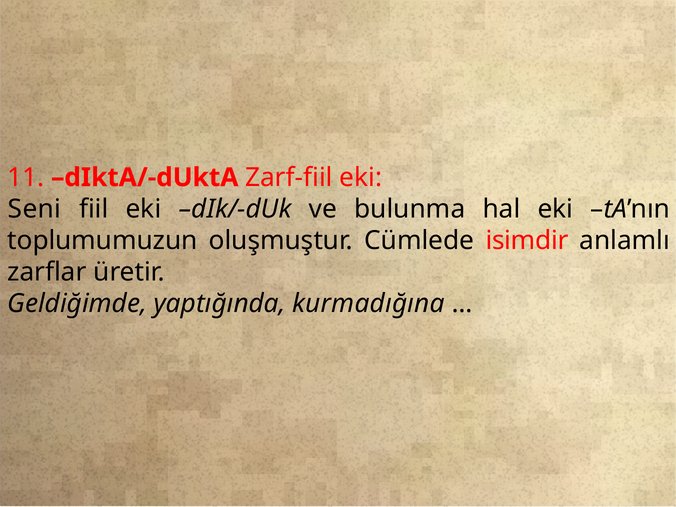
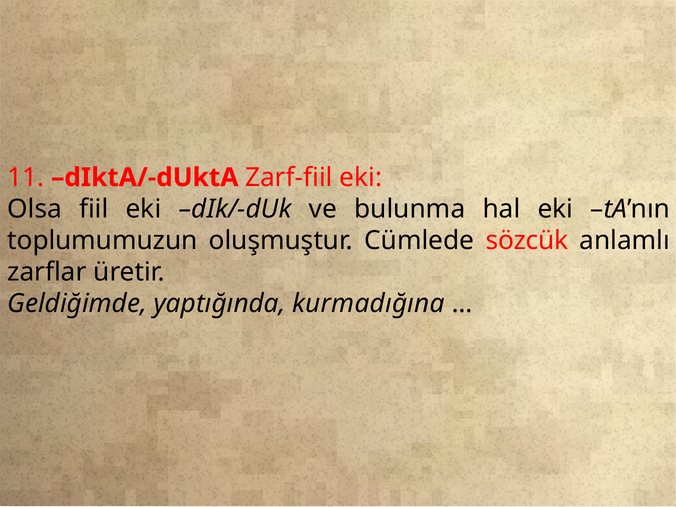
Seni: Seni -> Olsa
isimdir: isimdir -> sözcük
